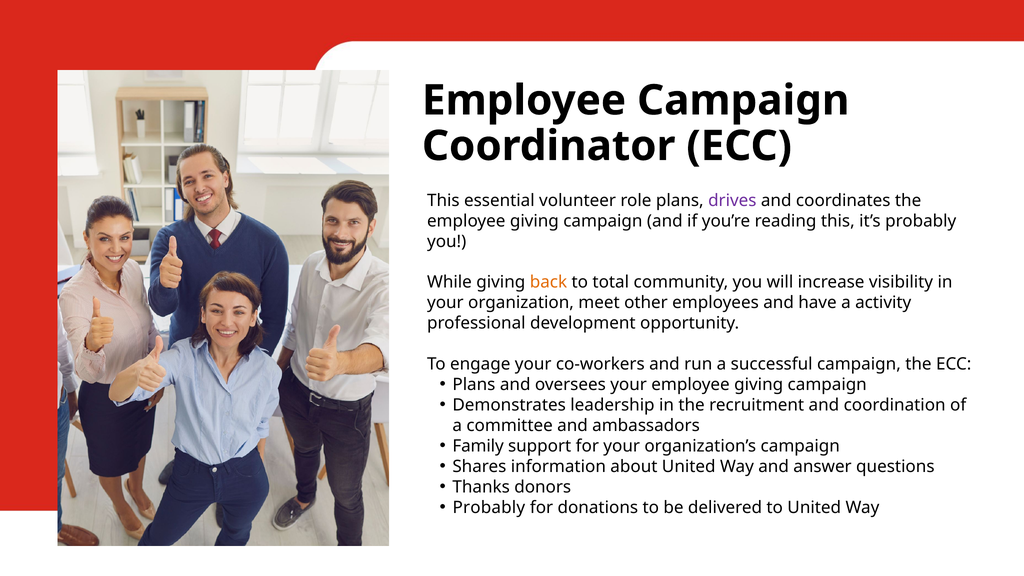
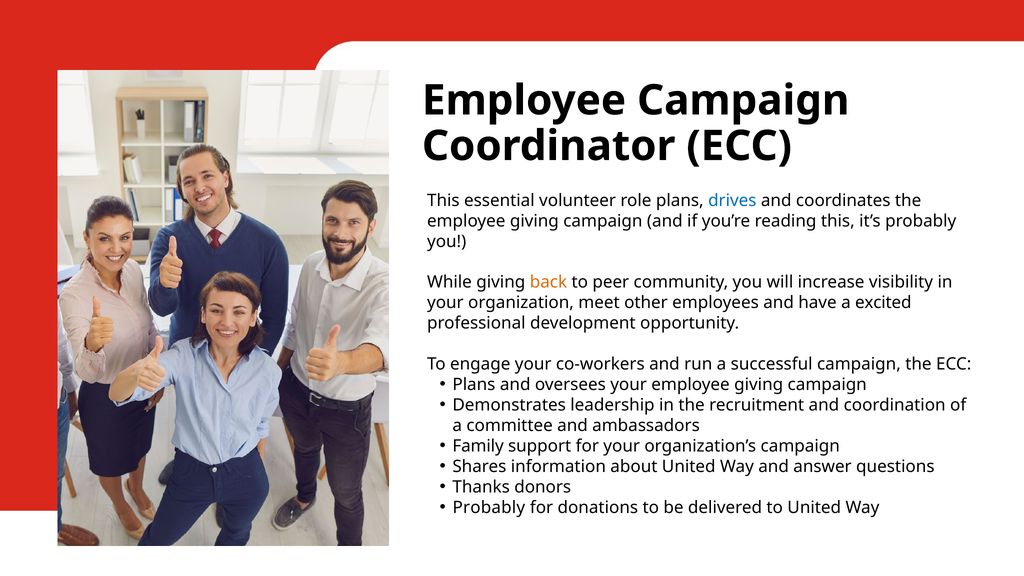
drives colour: purple -> blue
total: total -> peer
activity: activity -> excited
